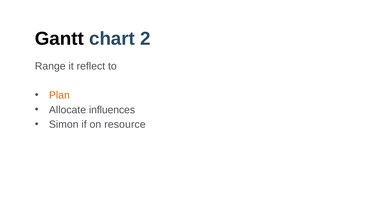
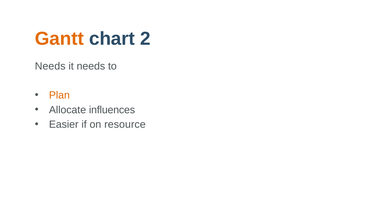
Gantt colour: black -> orange
Range at (50, 66): Range -> Needs
it reflect: reflect -> needs
Simon: Simon -> Easier
